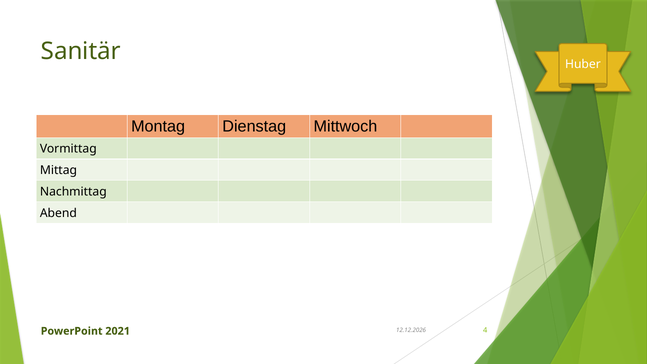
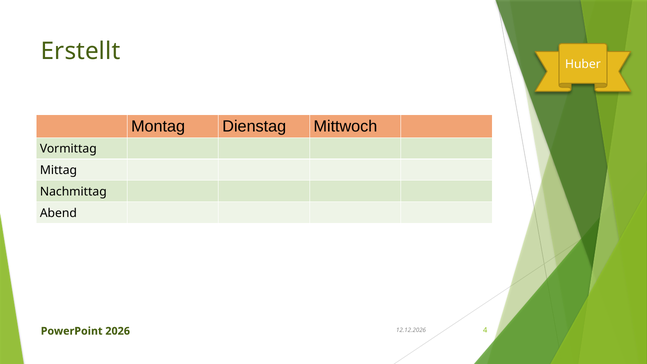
Sanitär: Sanitär -> Erstellt
2021: 2021 -> 2026
